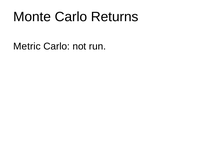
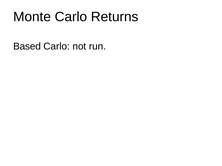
Metric: Metric -> Based
